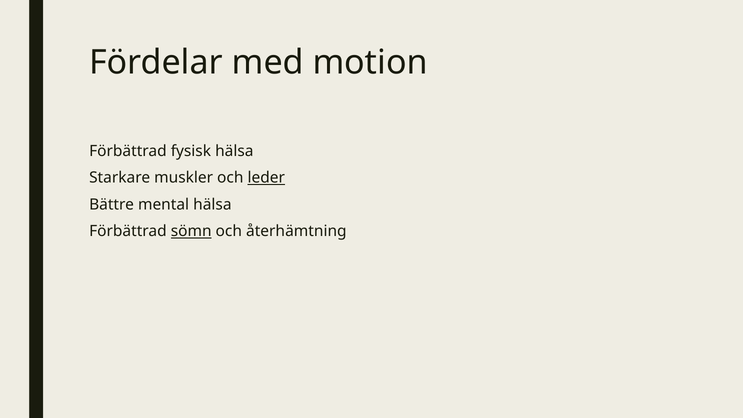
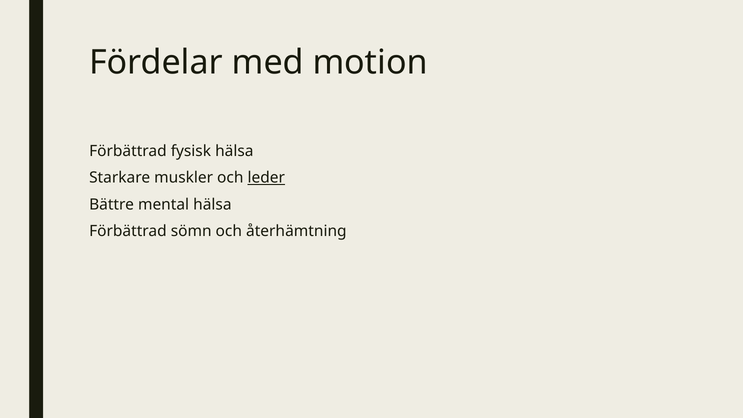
sömn underline: present -> none
